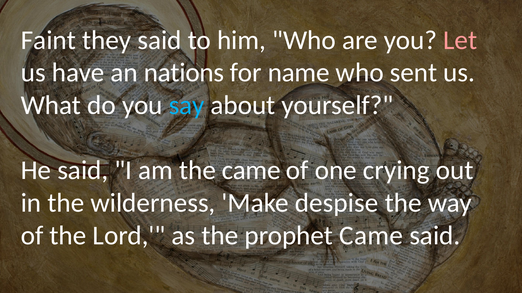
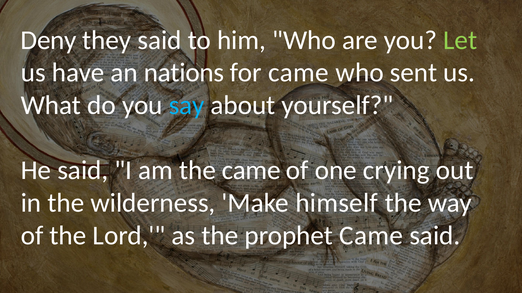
Faint: Faint -> Deny
Let colour: pink -> light green
for name: name -> came
despise: despise -> himself
